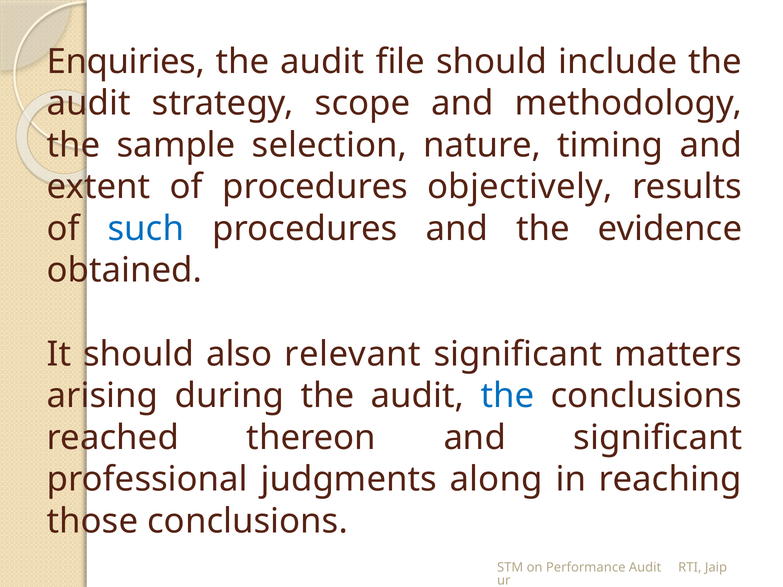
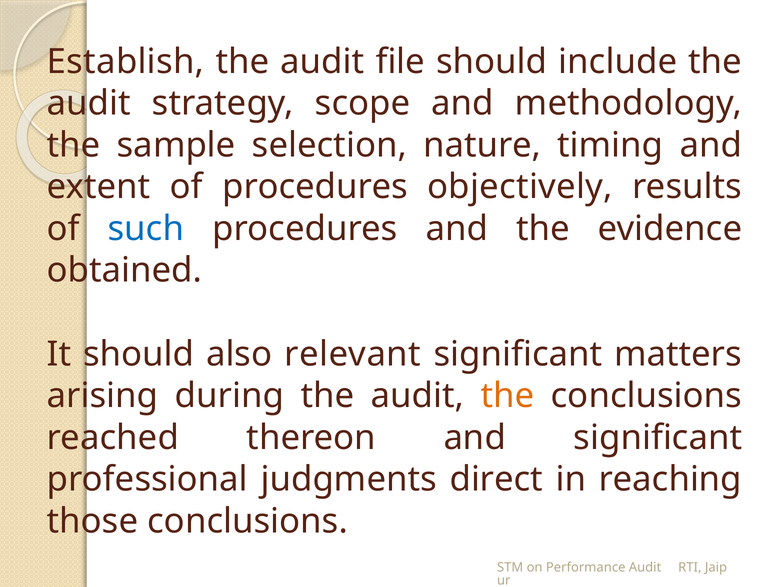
Enquiries: Enquiries -> Establish
the at (507, 396) colour: blue -> orange
along: along -> direct
